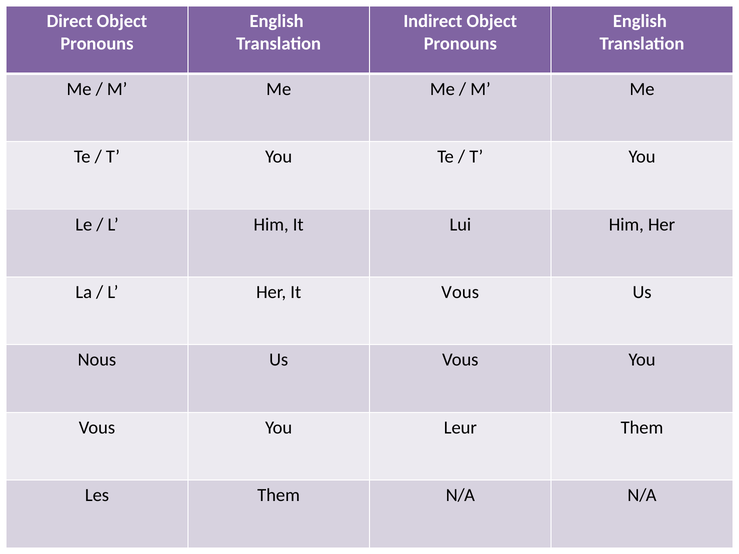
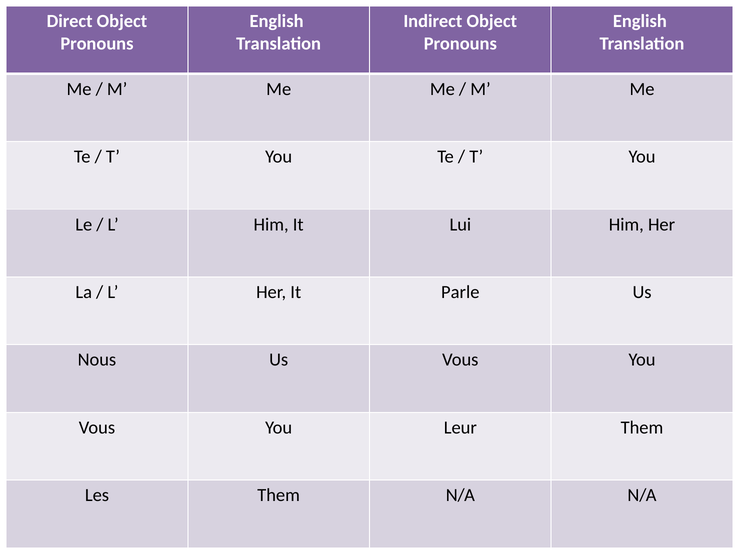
It Vous: Vous -> Parle
